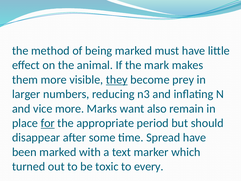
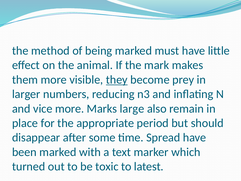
want: want -> large
for underline: present -> none
every: every -> latest
